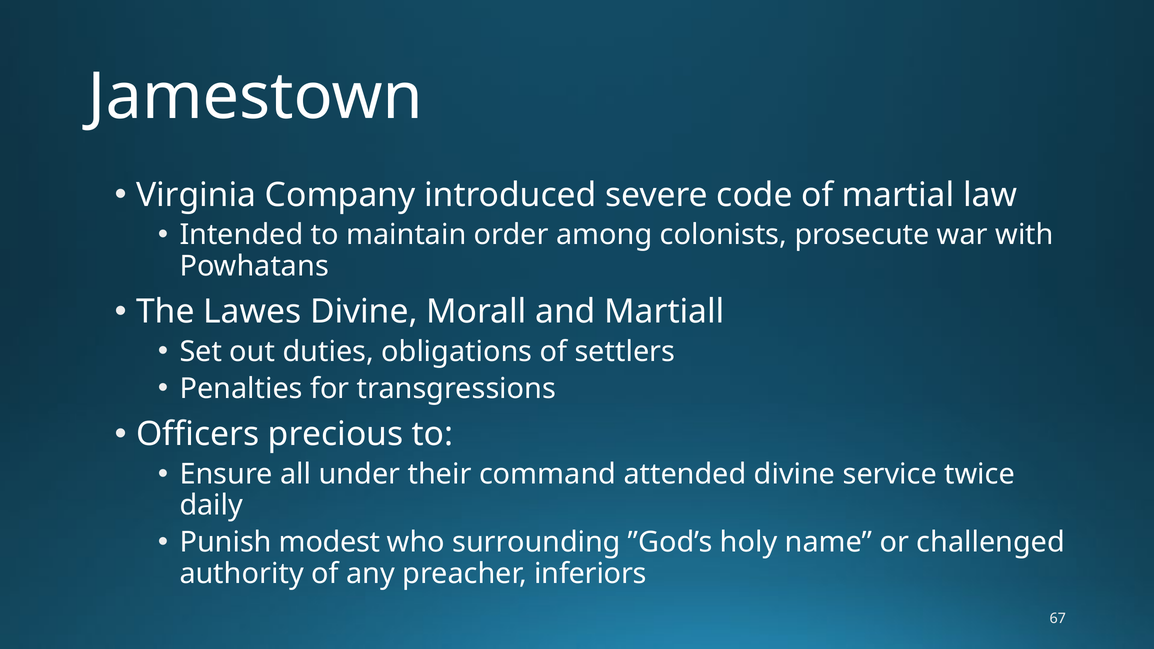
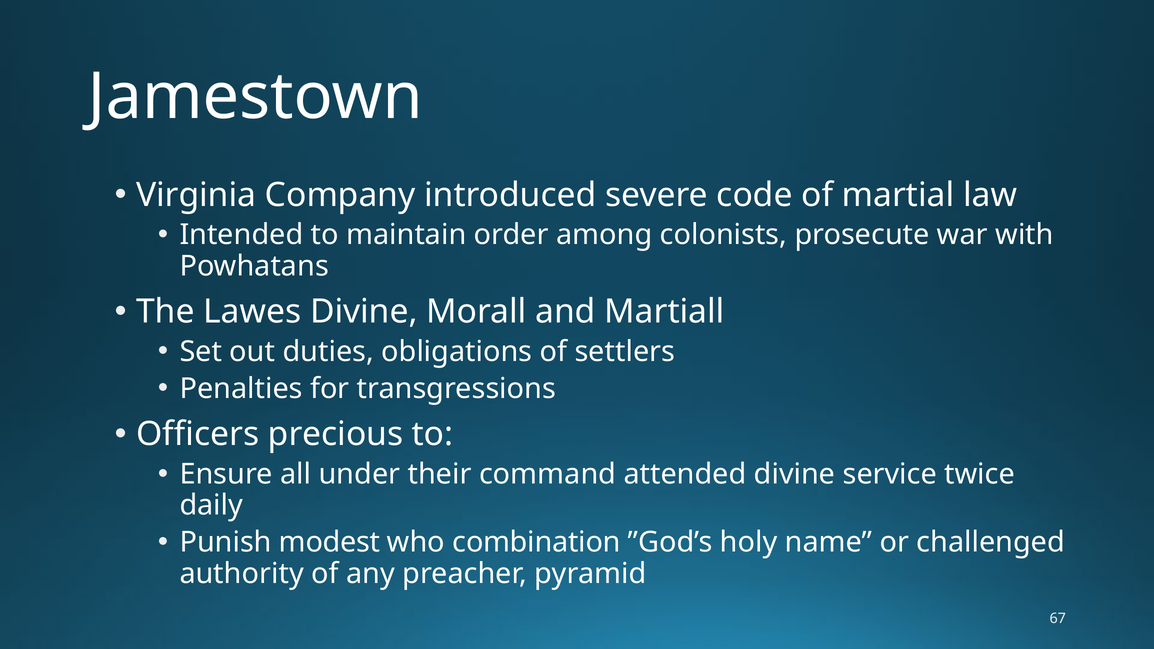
surrounding: surrounding -> combination
inferiors: inferiors -> pyramid
